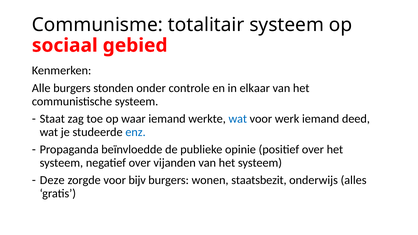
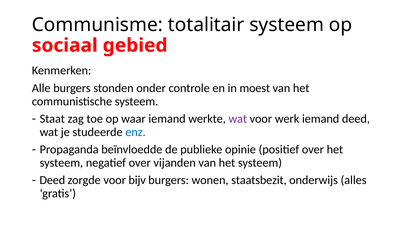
elkaar: elkaar -> moest
wat at (238, 119) colour: blue -> purple
Deze at (52, 180): Deze -> Deed
